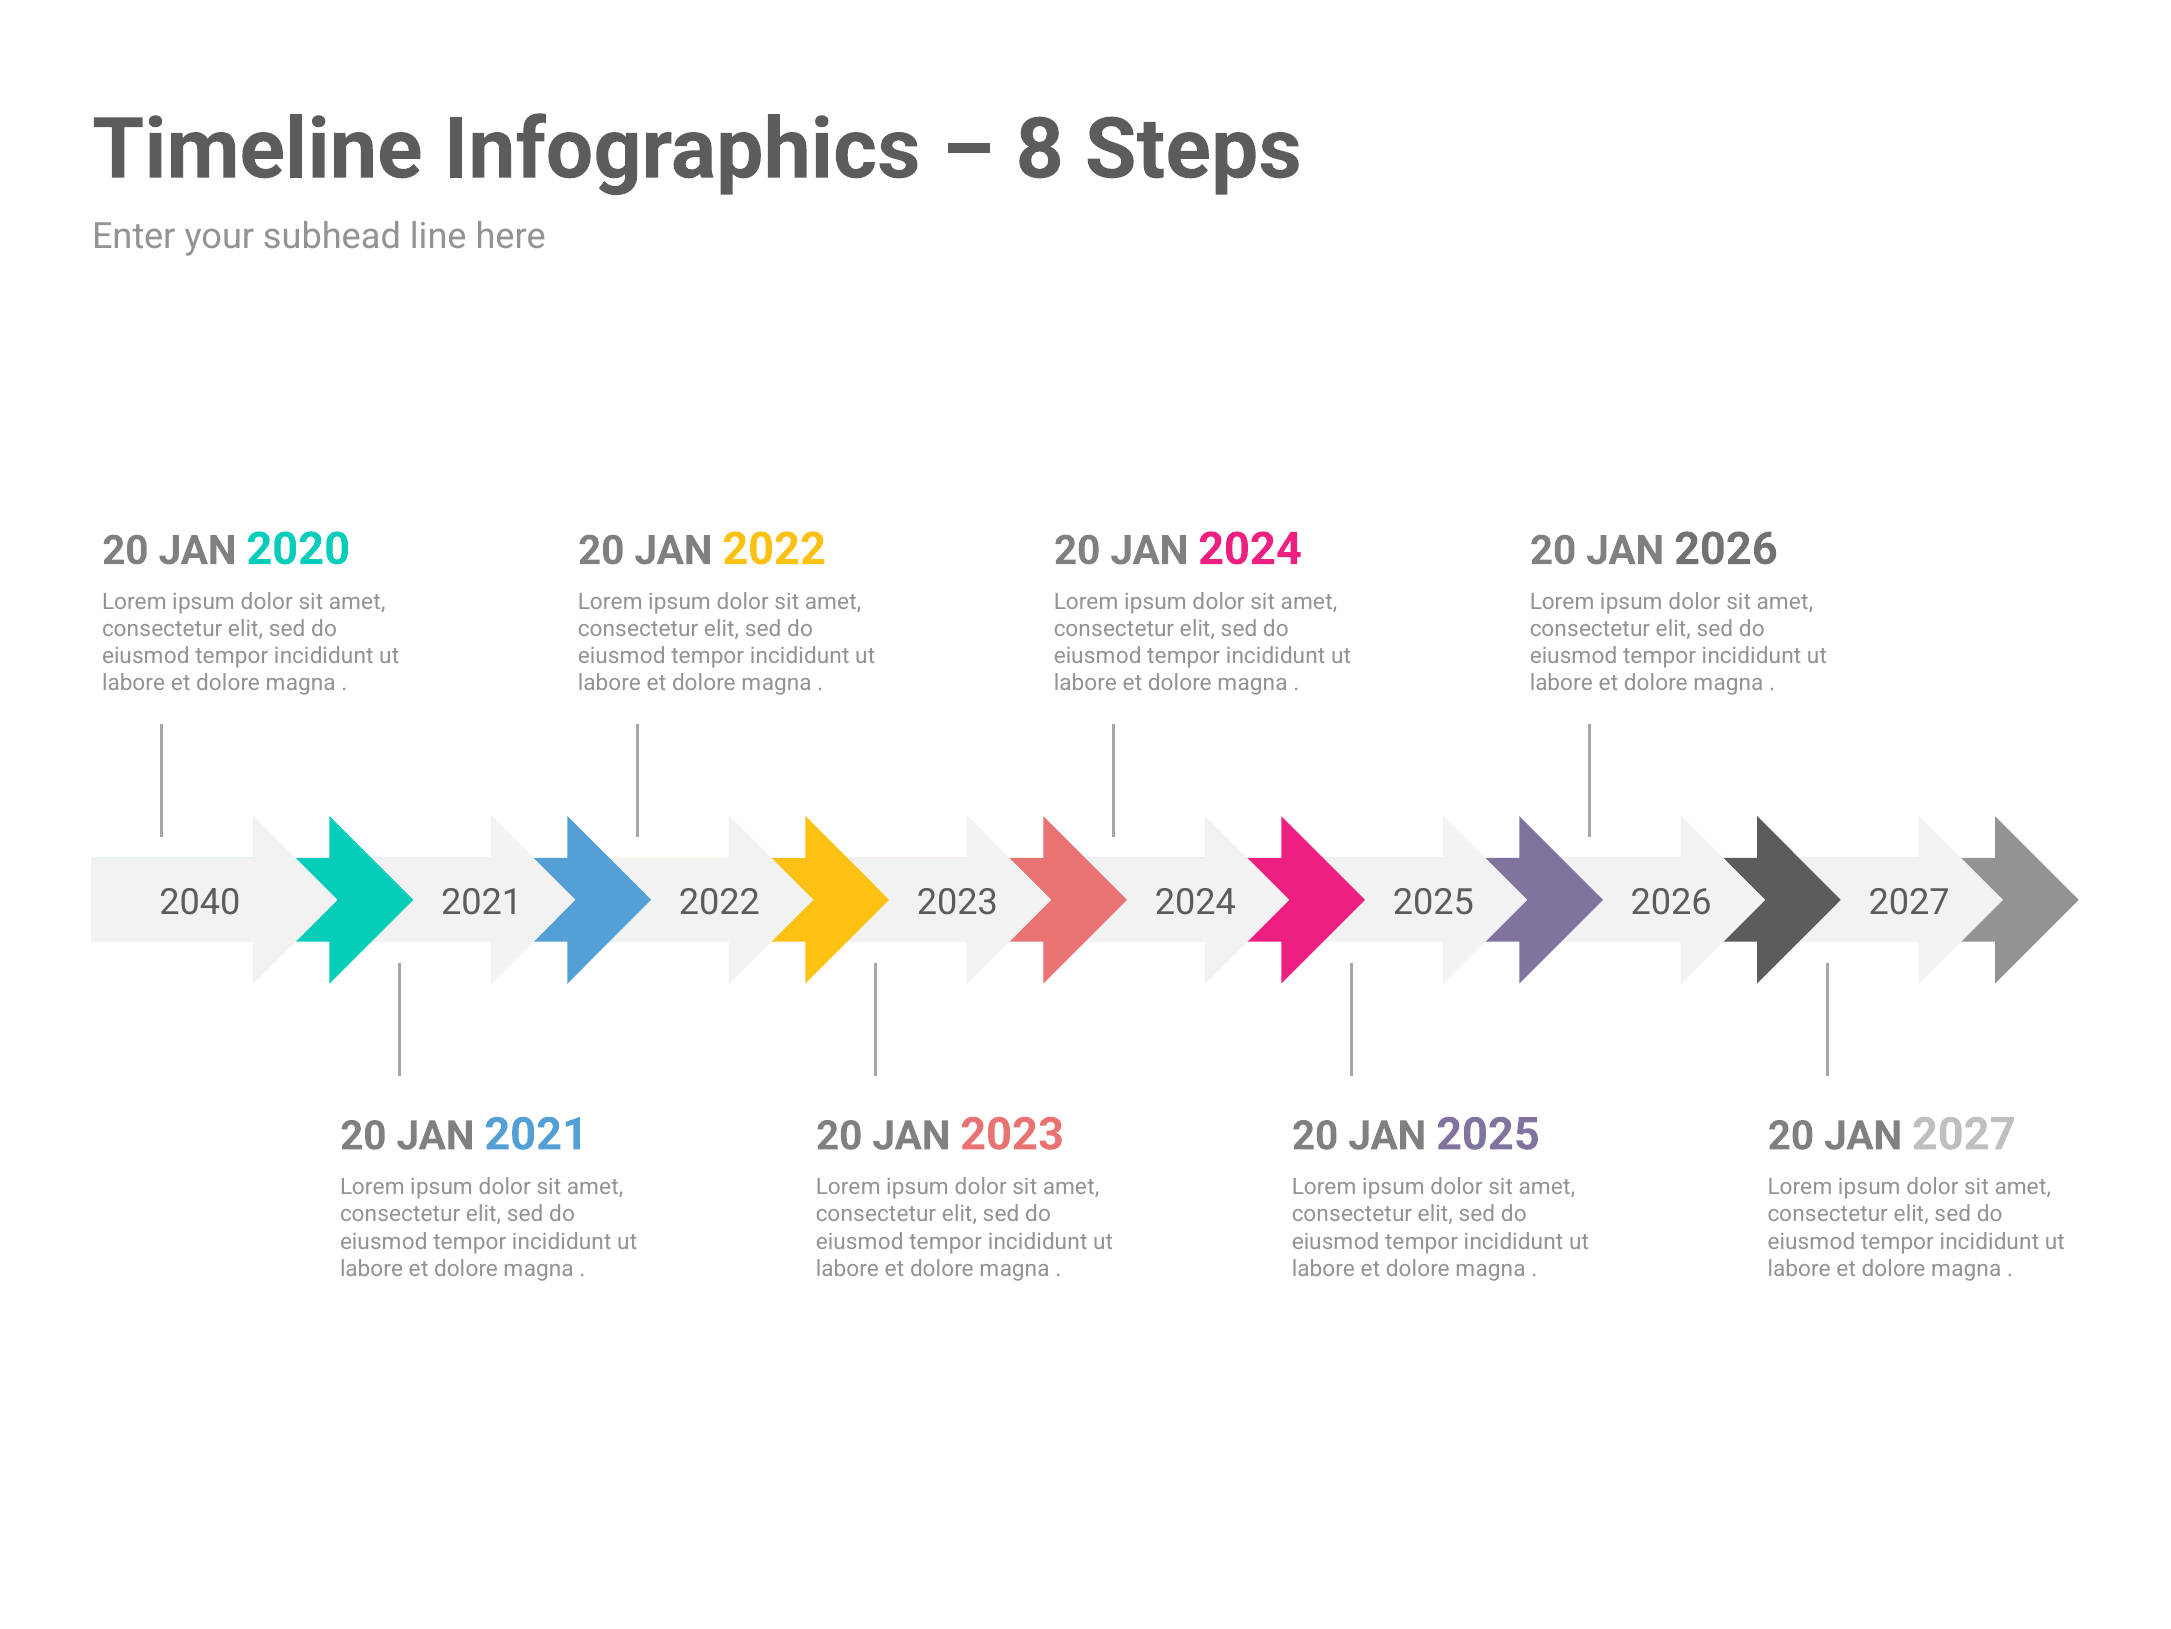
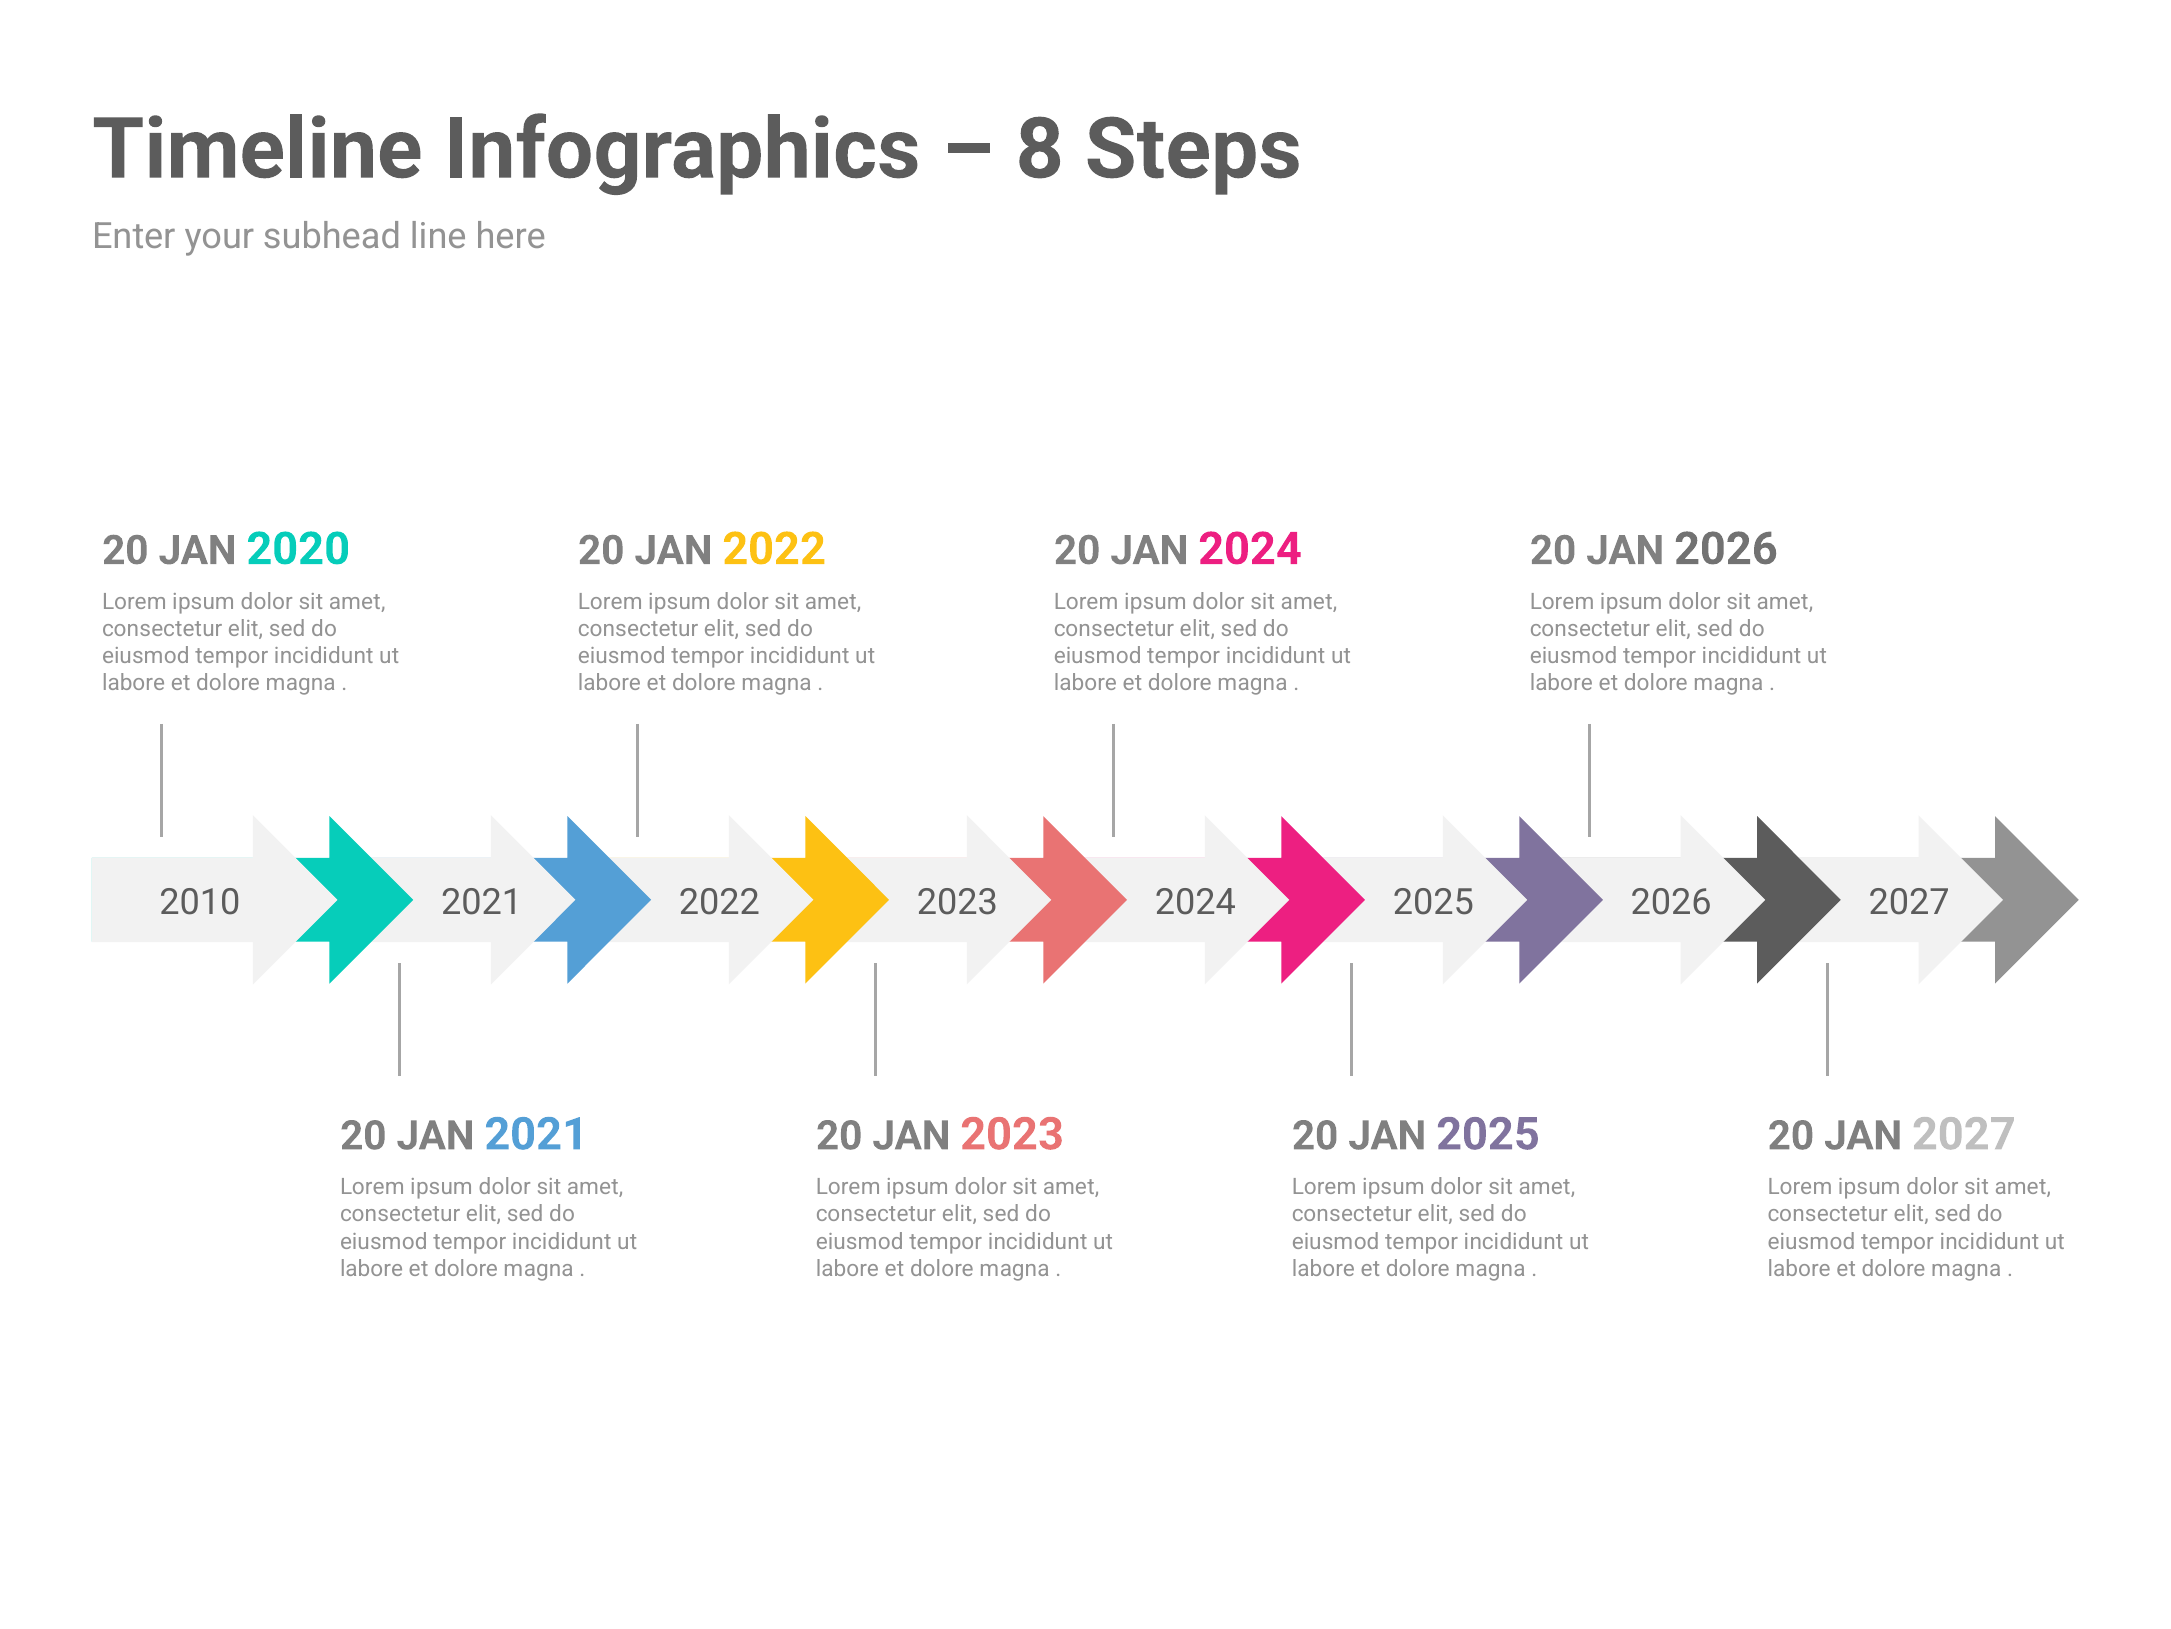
2040: 2040 -> 2010
